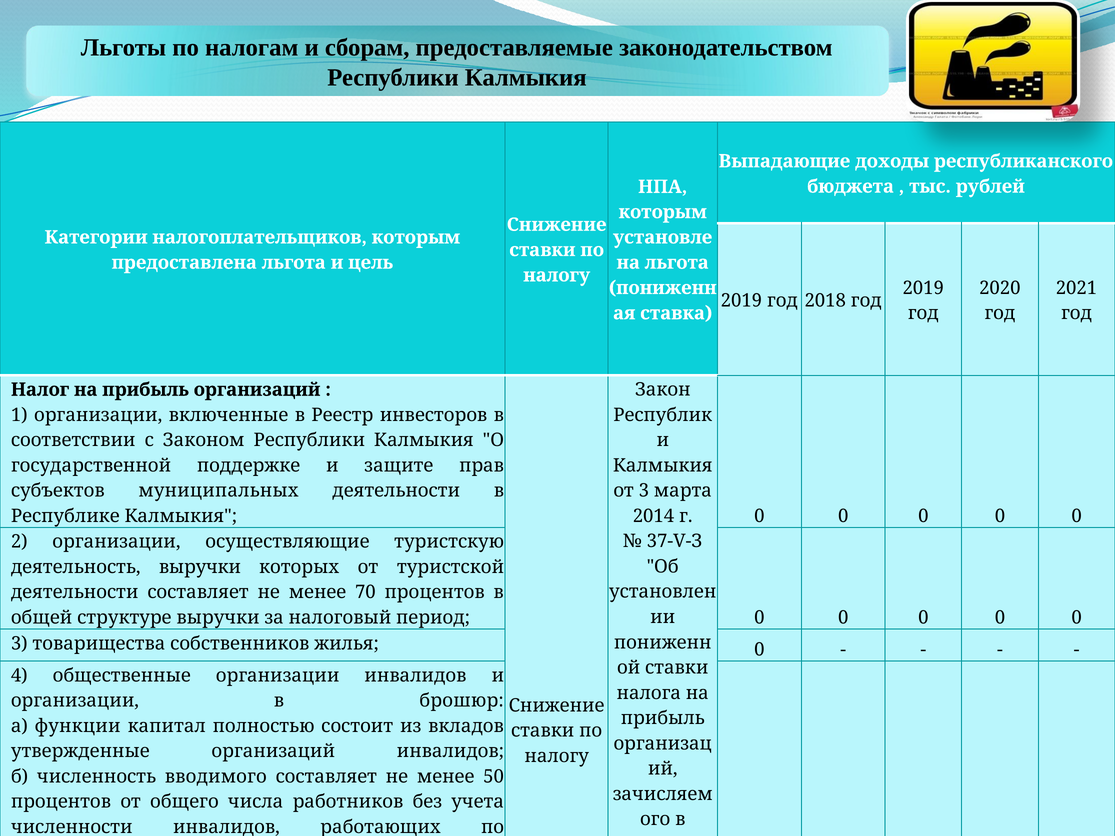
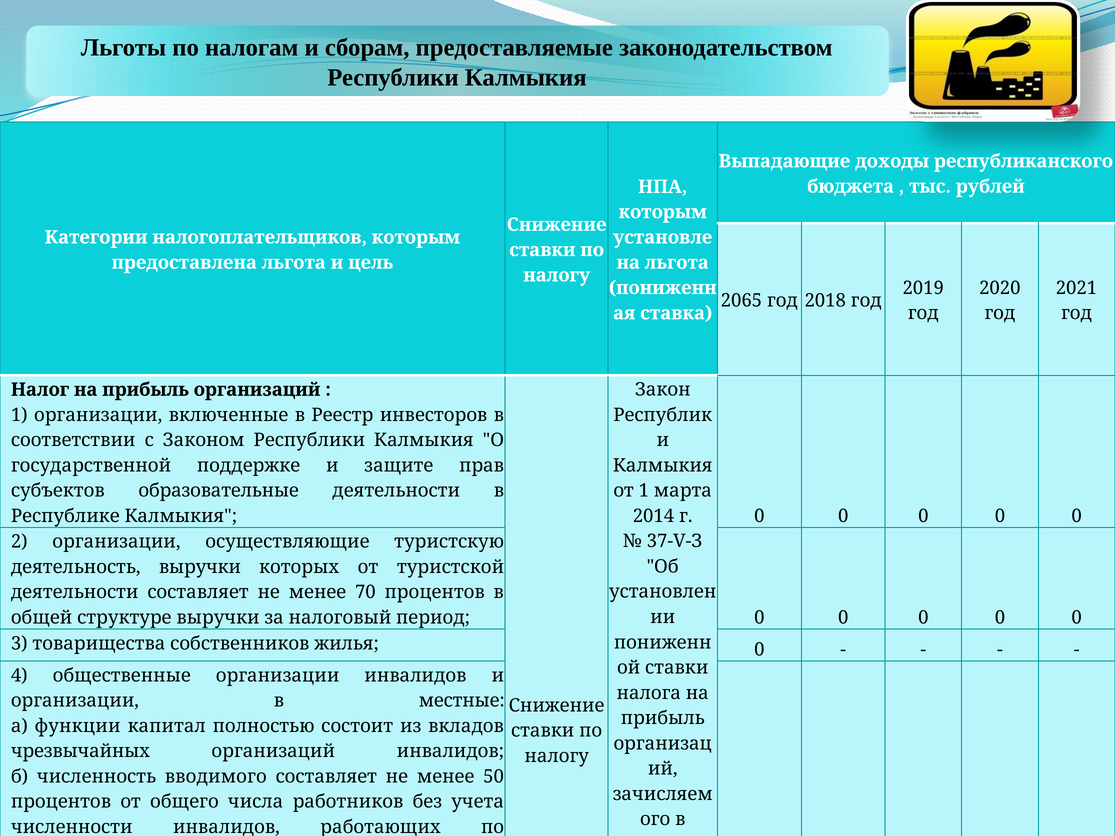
2019 at (741, 301): 2019 -> 2065
муниципальных: муниципальных -> образовательные
от 3: 3 -> 1
брошюр: брошюр -> местные
утвержденные: утвержденные -> чрезвычайных
